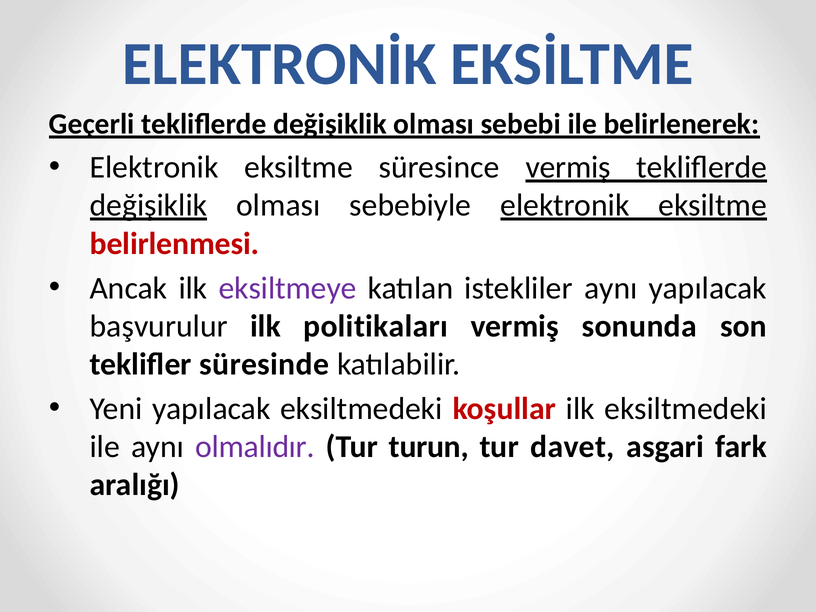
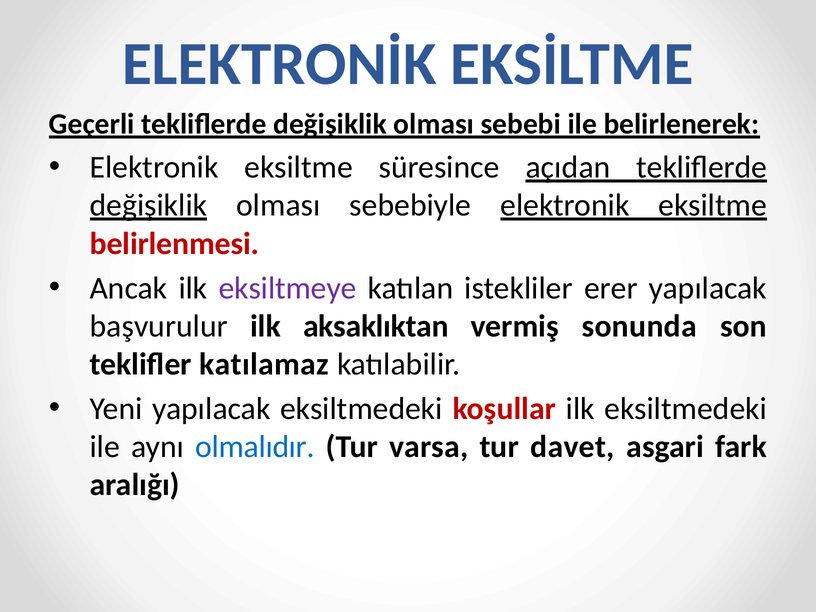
süresince vermiş: vermiş -> açıdan
istekliler aynı: aynı -> erer
politikaları: politikaları -> aksaklıktan
süresinde: süresinde -> katılamaz
olmalıdır colour: purple -> blue
turun: turun -> varsa
